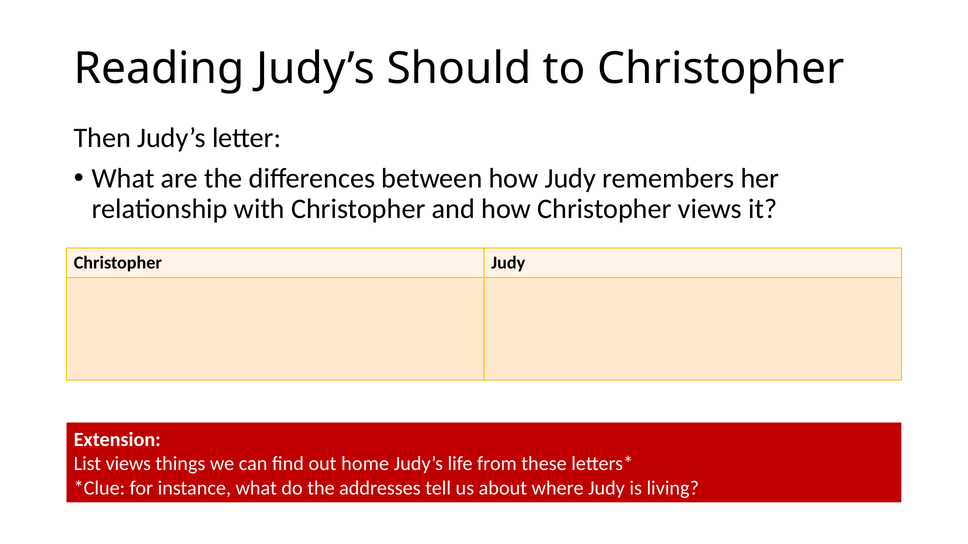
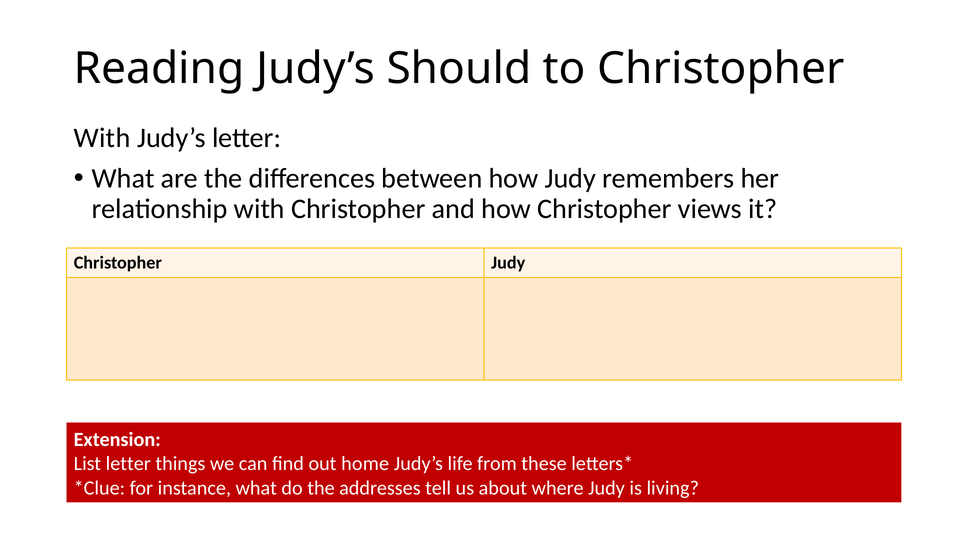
Then at (102, 138): Then -> With
List views: views -> letter
